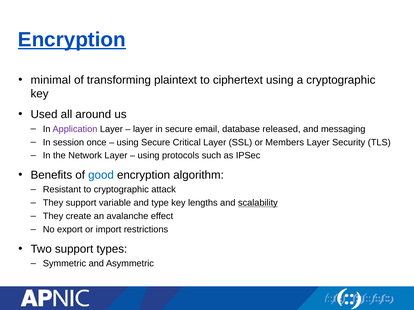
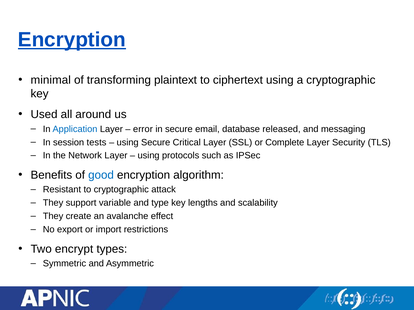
Application colour: purple -> blue
layer at (143, 129): layer -> error
once: once -> tests
Members: Members -> Complete
scalability underline: present -> none
Two support: support -> encrypt
